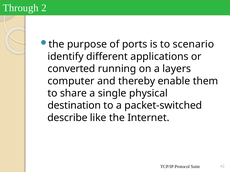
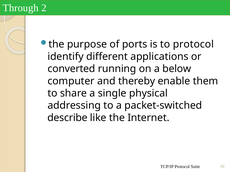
to scenario: scenario -> protocol
layers: layers -> below
destination: destination -> addressing
